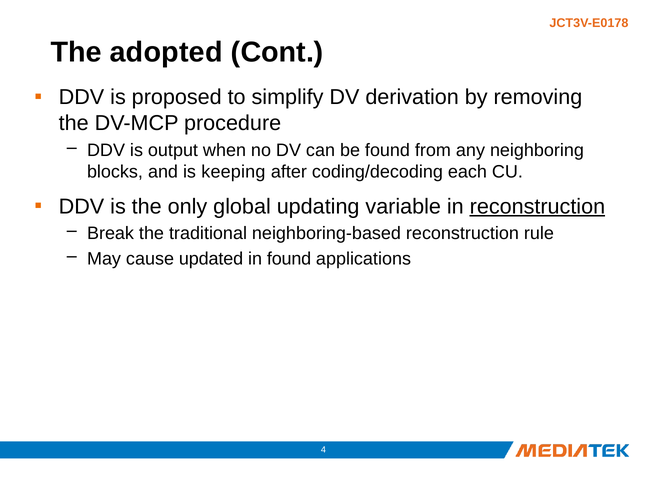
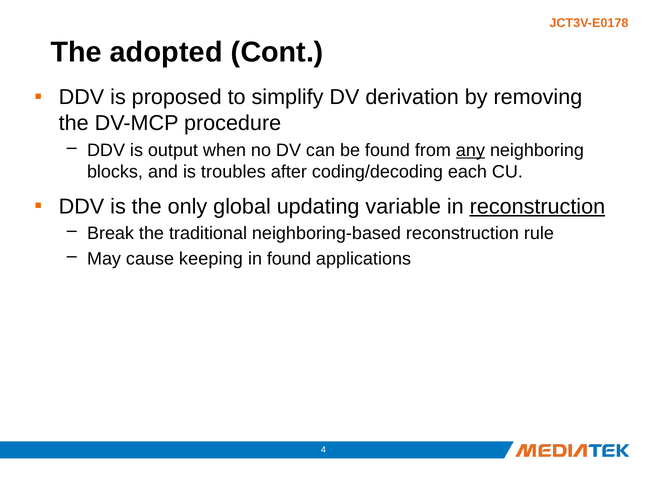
any underline: none -> present
keeping: keeping -> troubles
updated: updated -> keeping
